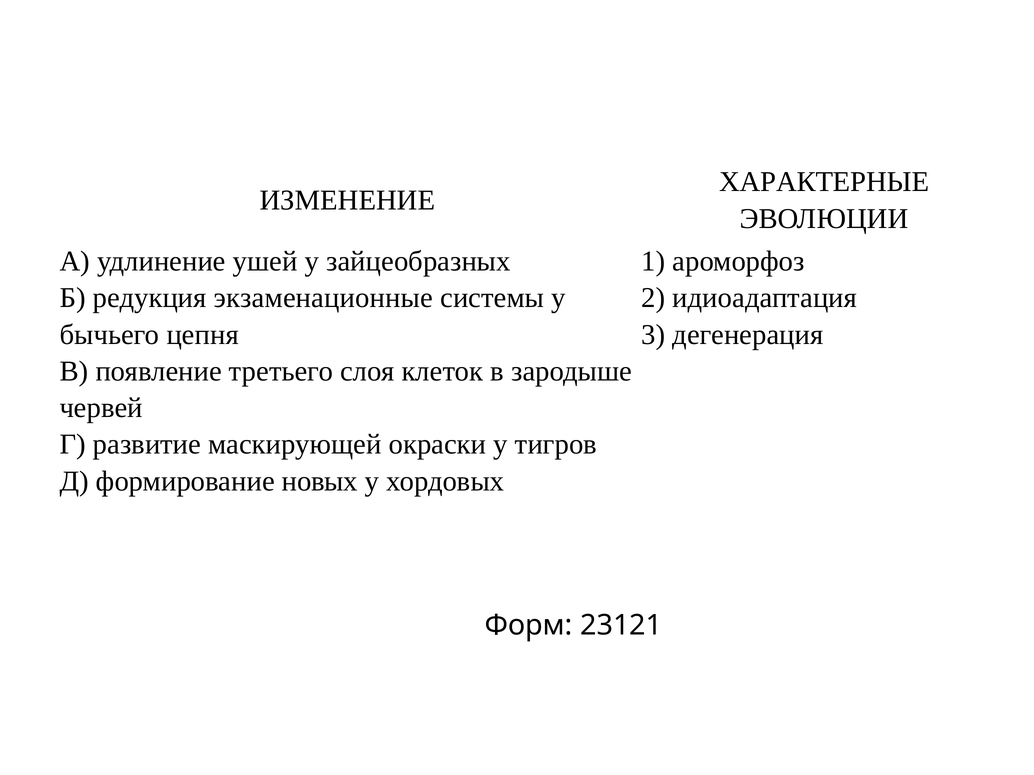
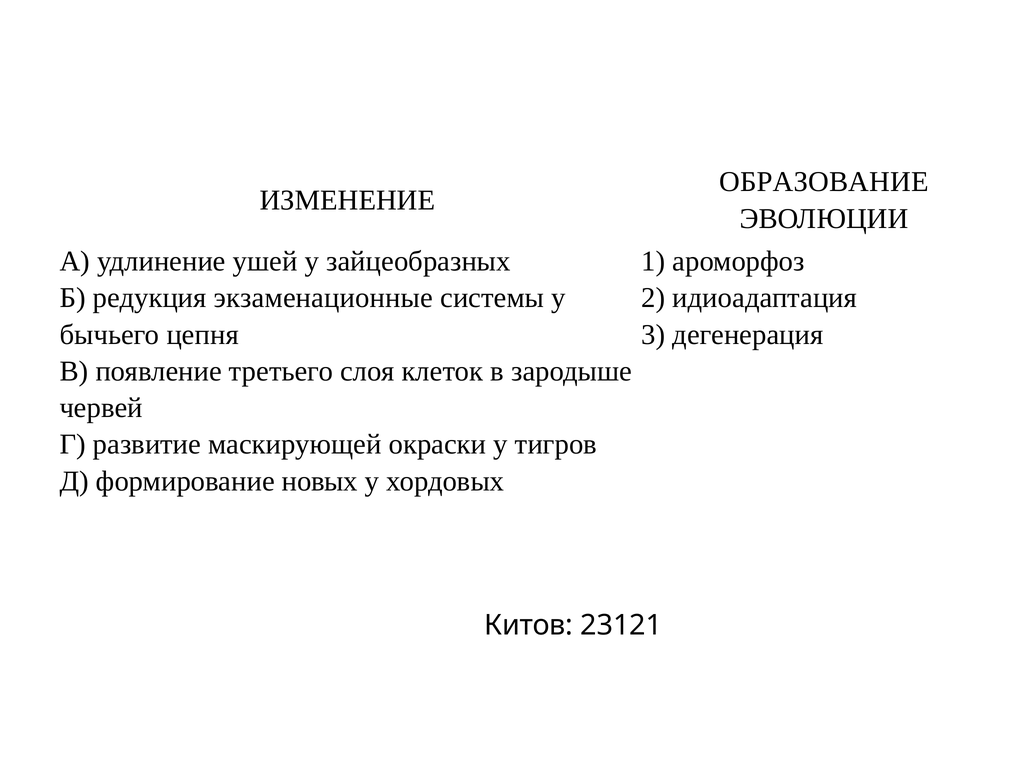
ХАРАКТЕРНЫЕ: ХАРАКТЕРНЫЕ -> ОБРАЗОВАНИЕ
Форм: Форм -> Китов
